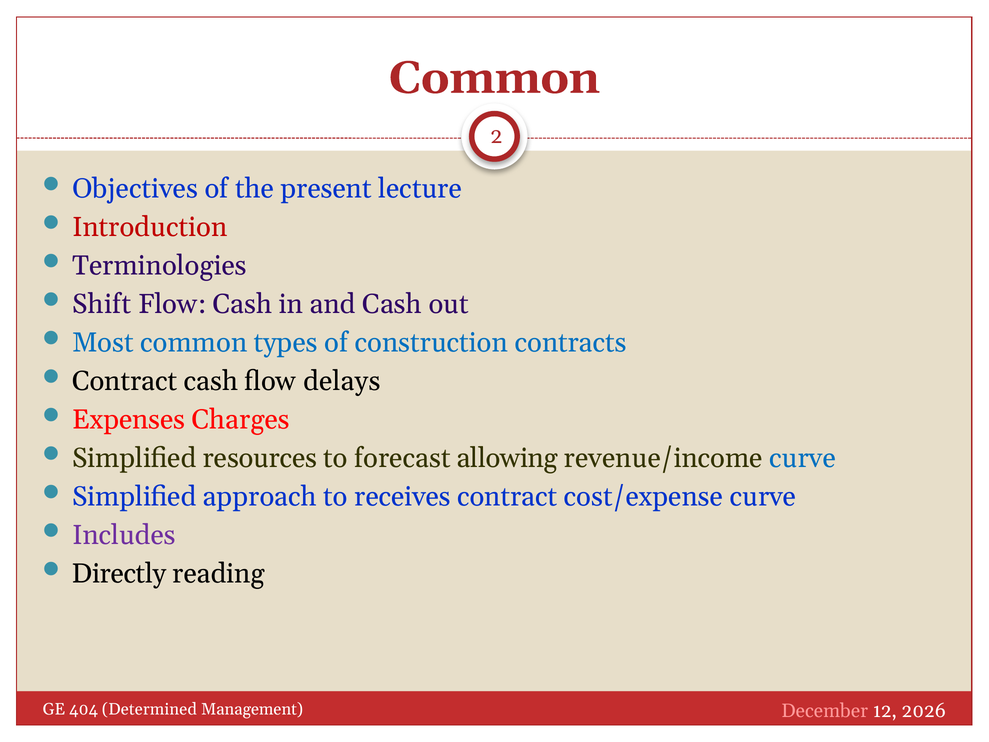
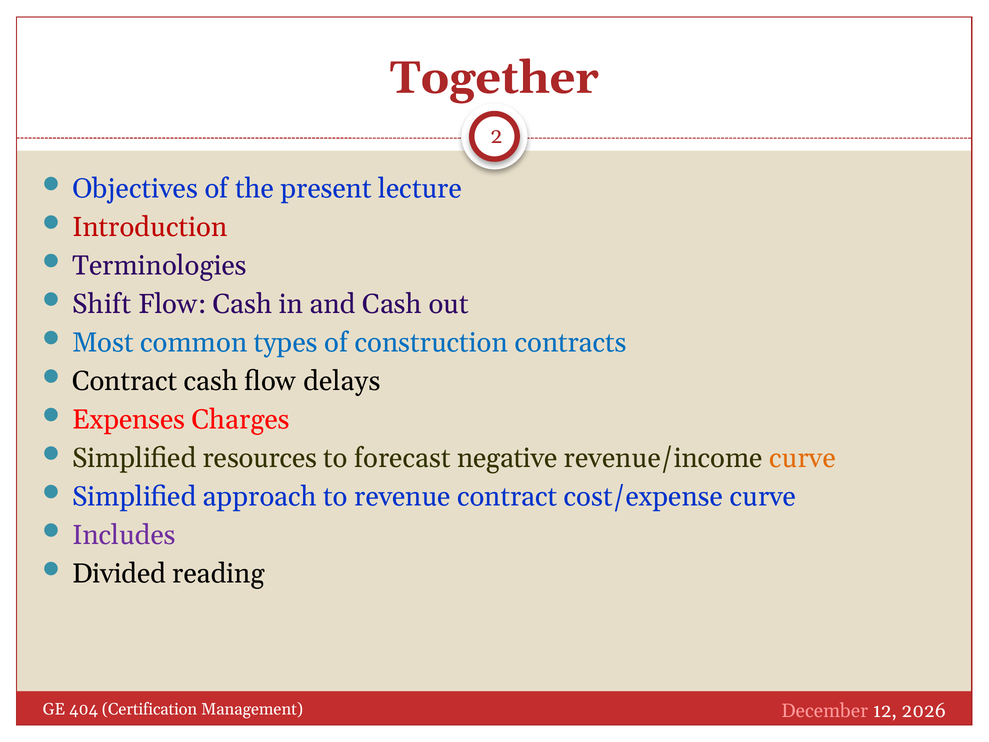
Common at (494, 78): Common -> Together
allowing: allowing -> negative
curve at (803, 458) colour: blue -> orange
receives: receives -> revenue
Directly: Directly -> Divided
Determined: Determined -> Certification
